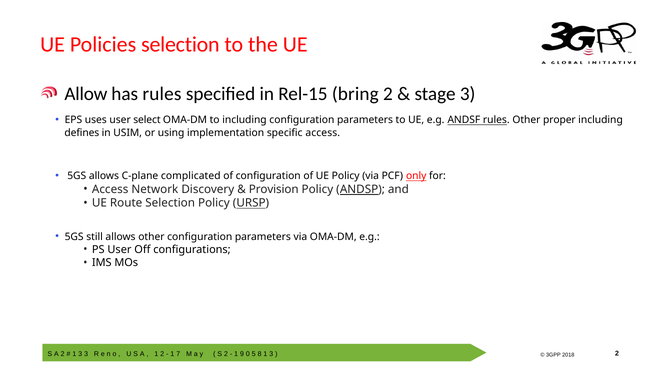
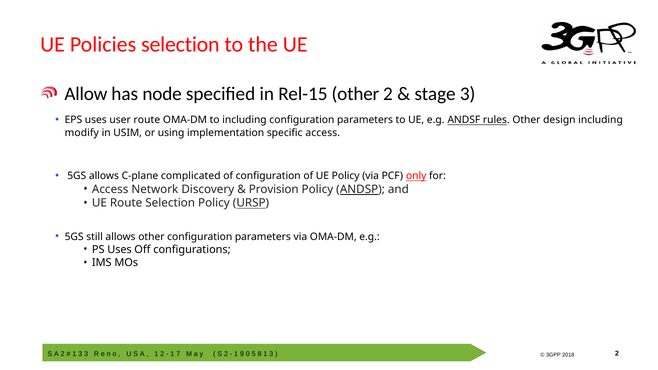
has rules: rules -> node
Rel-15 bring: bring -> other
user select: select -> route
proper: proper -> design
defines: defines -> modify
PS User: User -> Uses
